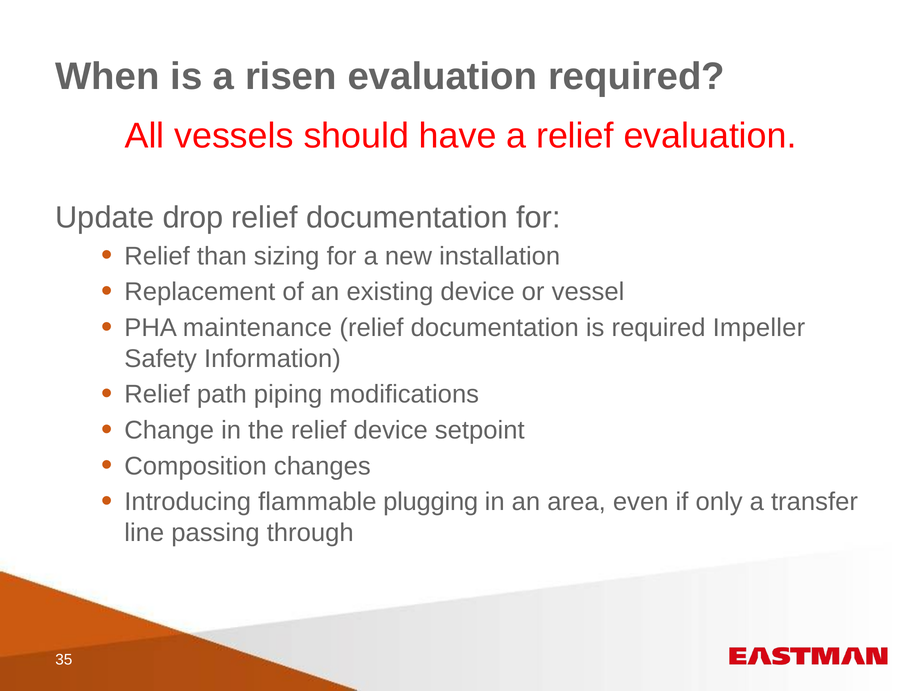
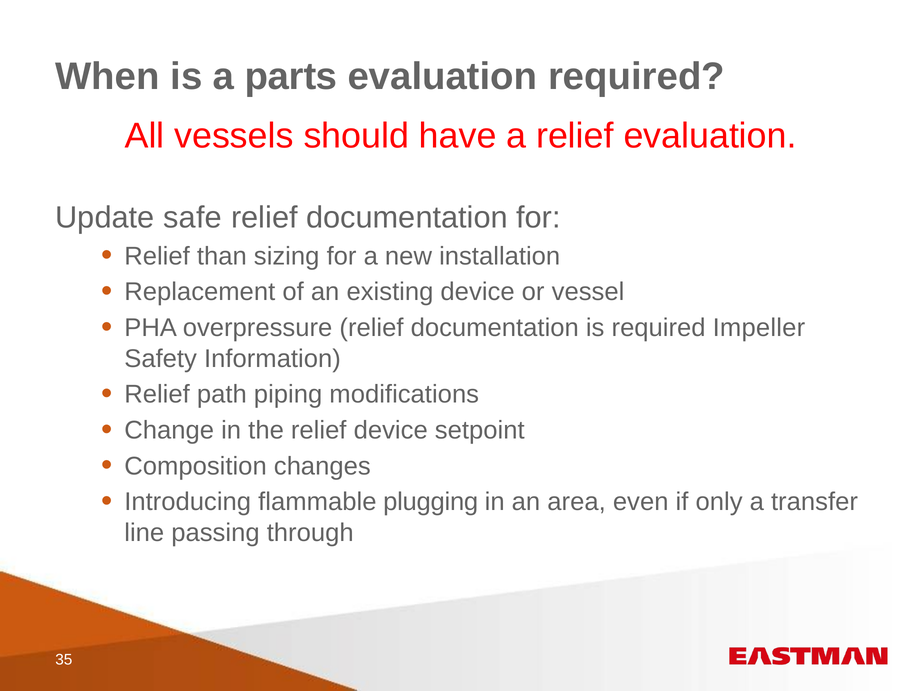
risen: risen -> parts
drop: drop -> safe
maintenance: maintenance -> overpressure
